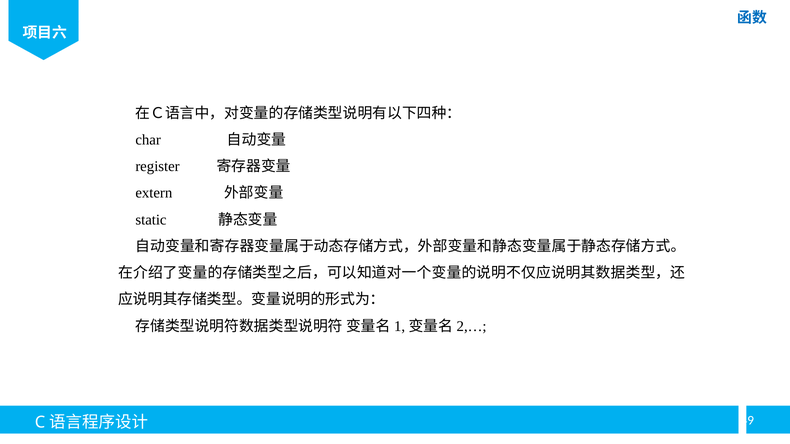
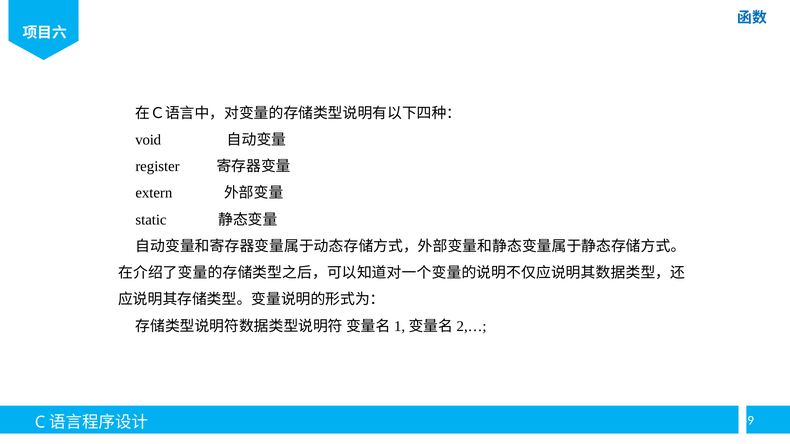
char: char -> void
